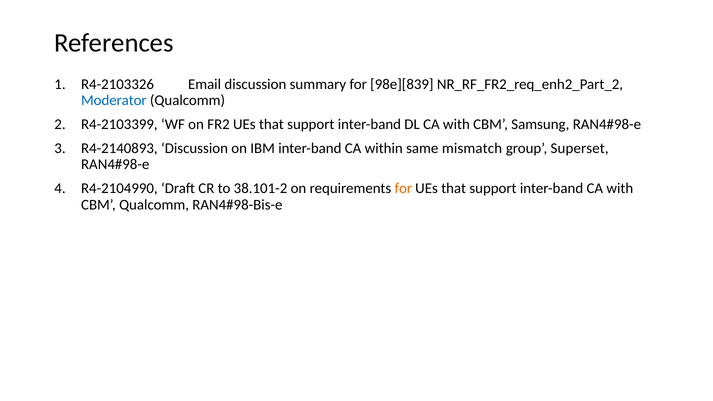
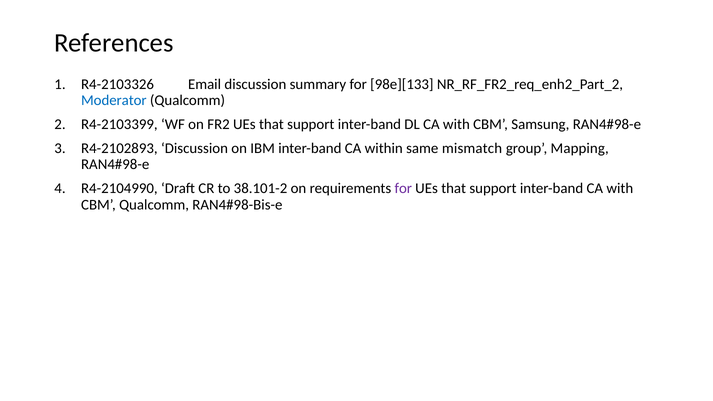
98e][839: 98e][839 -> 98e][133
R4-2140893: R4-2140893 -> R4-2102893
Superset: Superset -> Mapping
for at (403, 188) colour: orange -> purple
